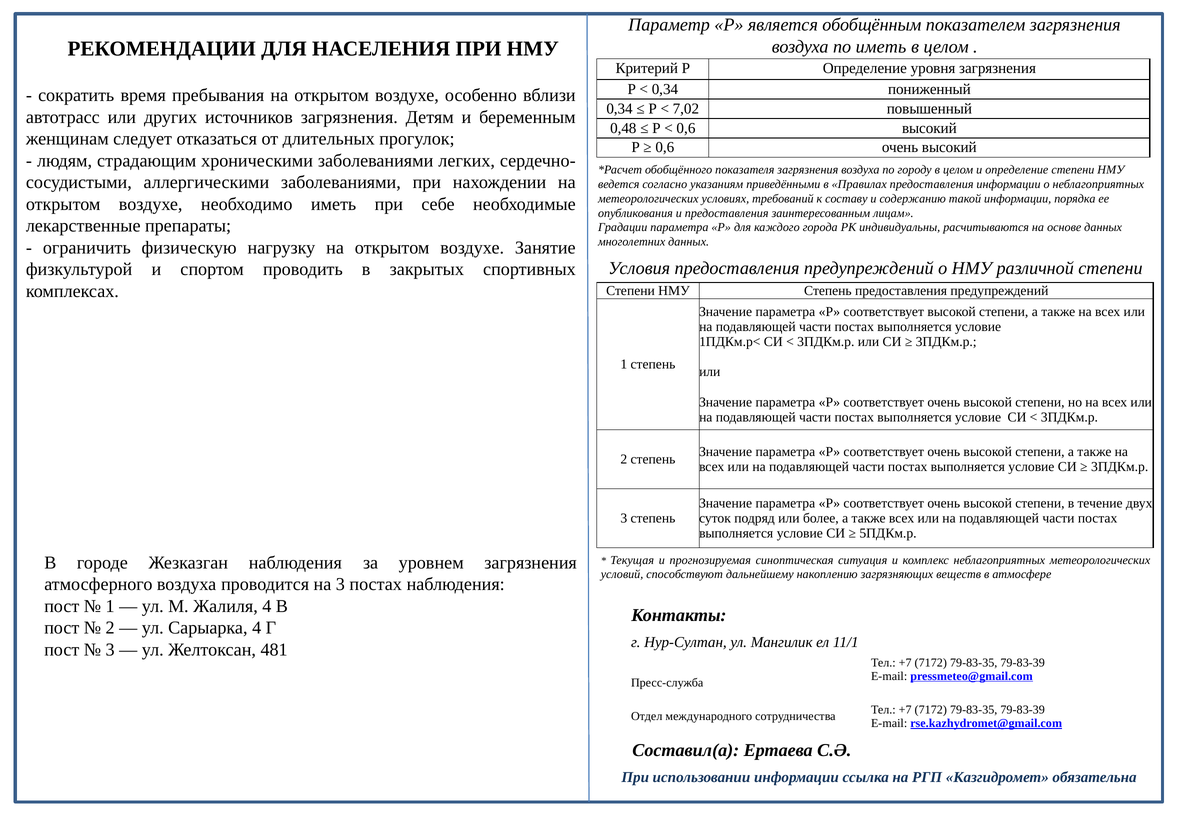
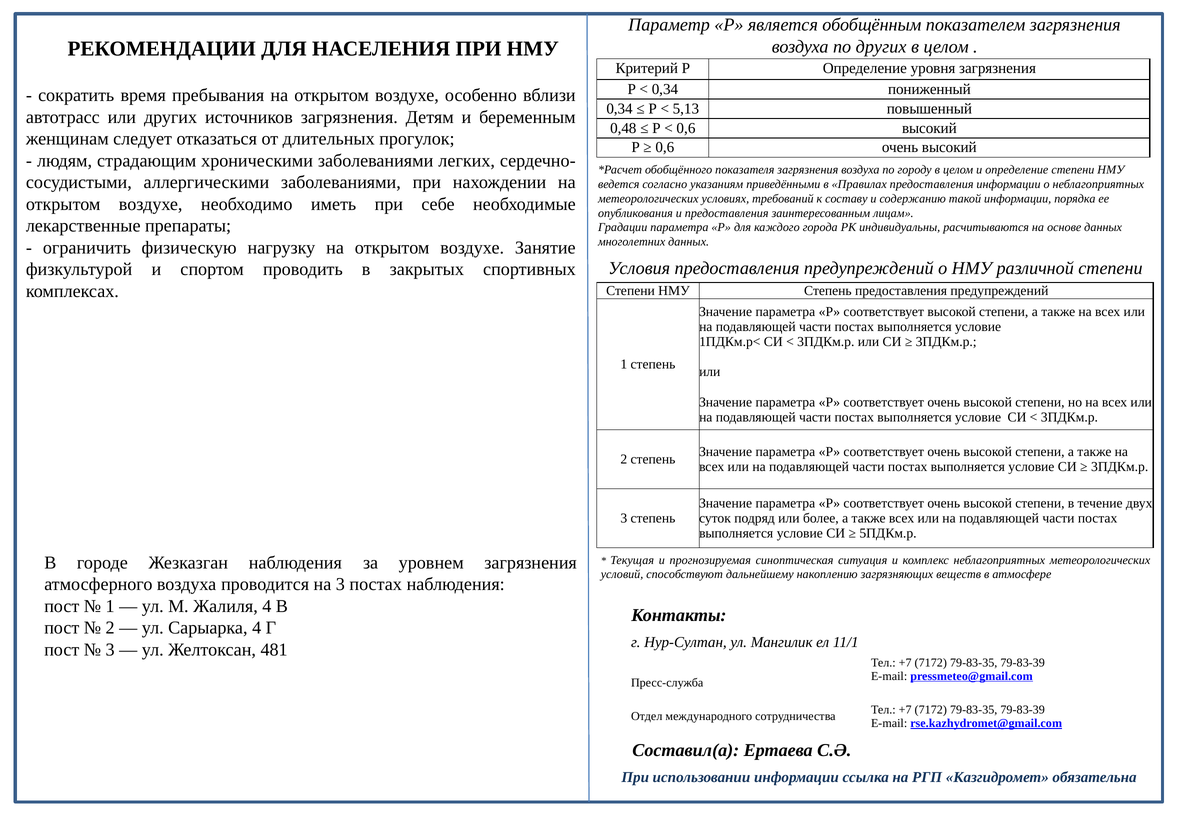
по иметь: иметь -> других
7,02: 7,02 -> 5,13
